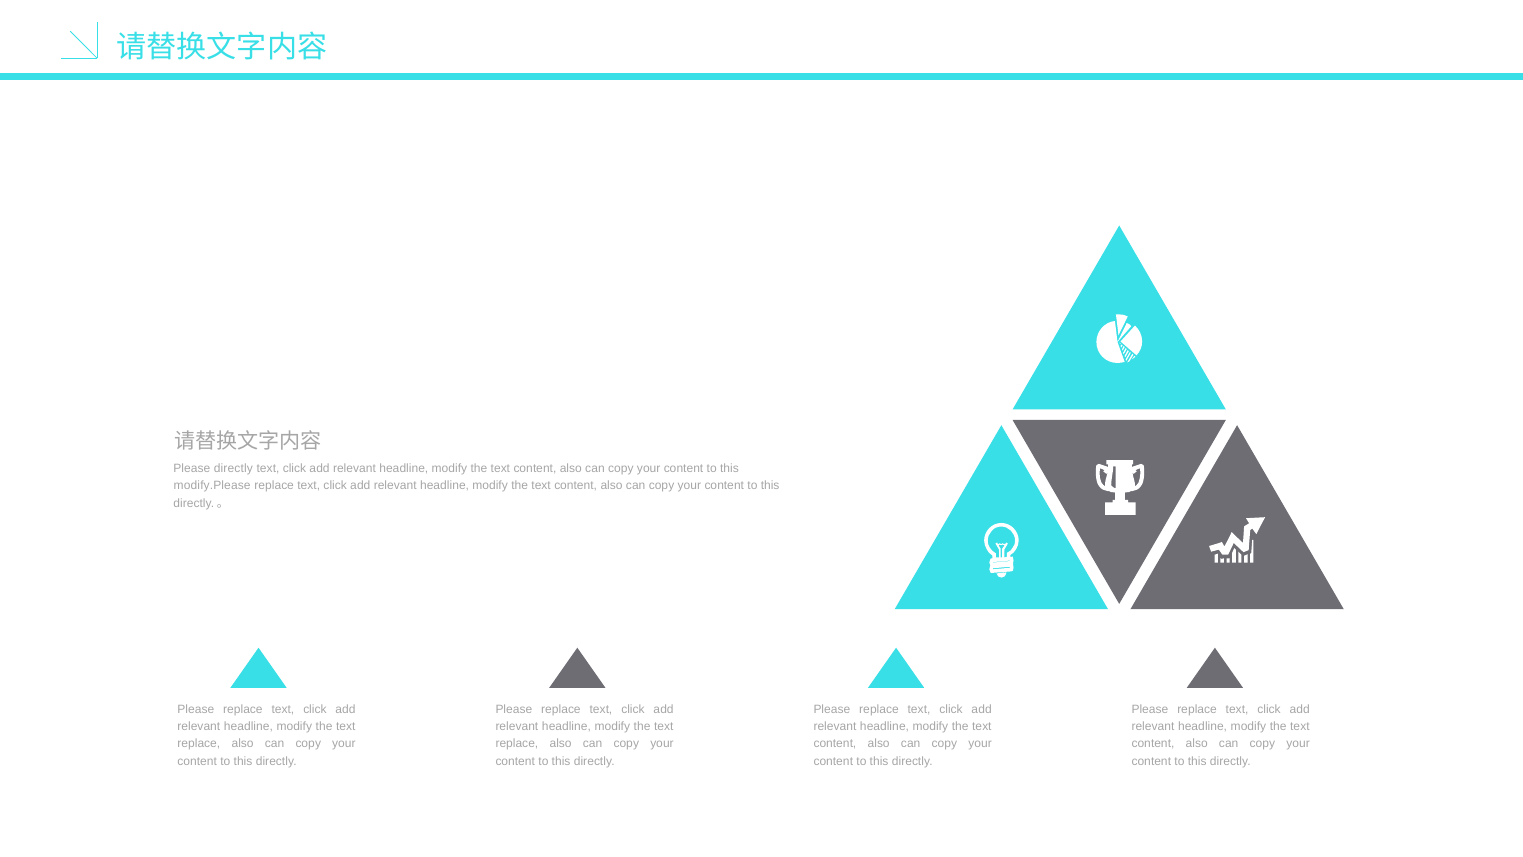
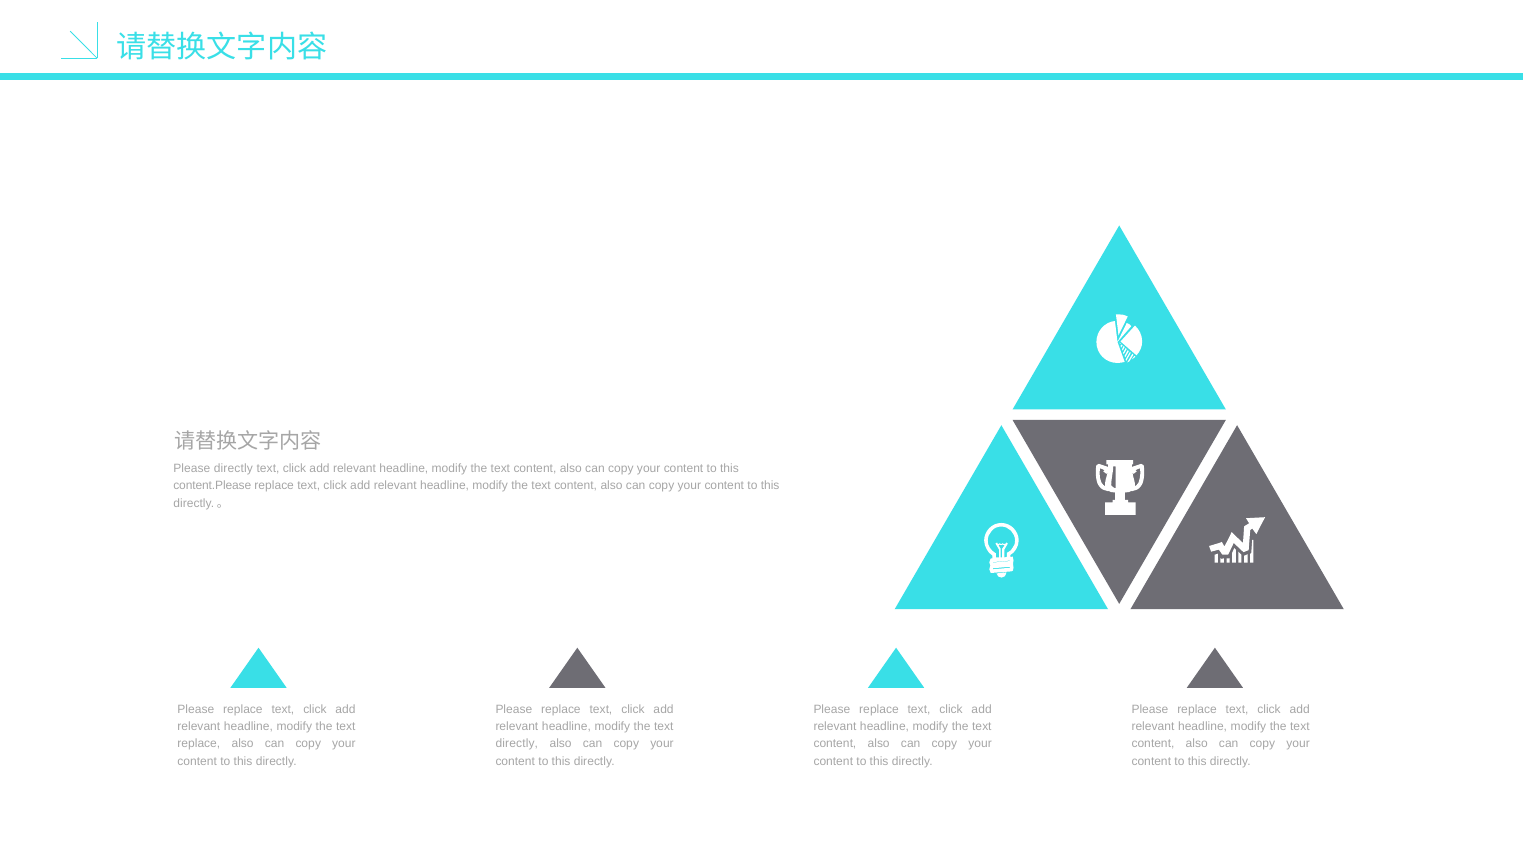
modify.Please: modify.Please -> content.Please
replace at (517, 744): replace -> directly
